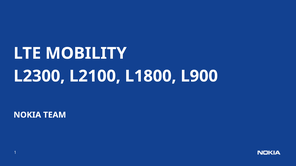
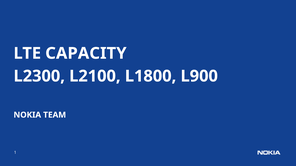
MOBILITY: MOBILITY -> CAPACITY
